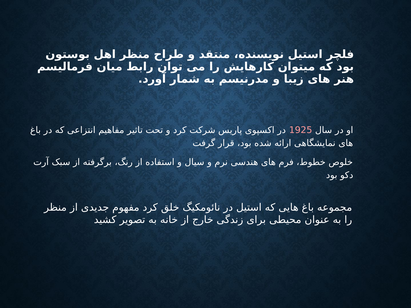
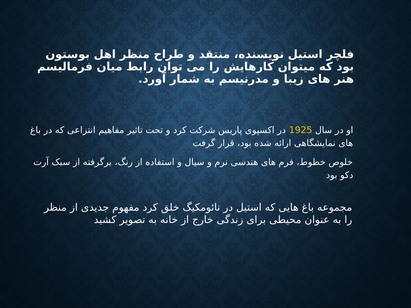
1925 colour: pink -> yellow
